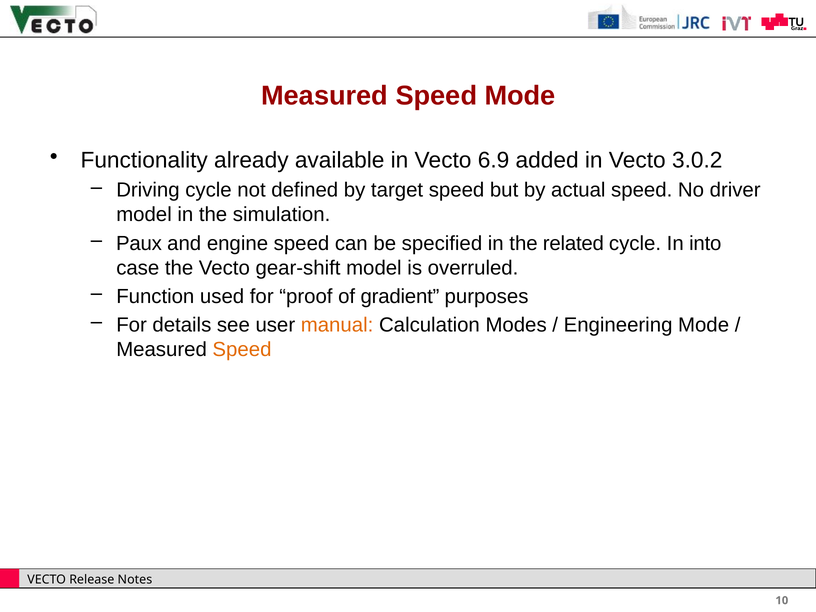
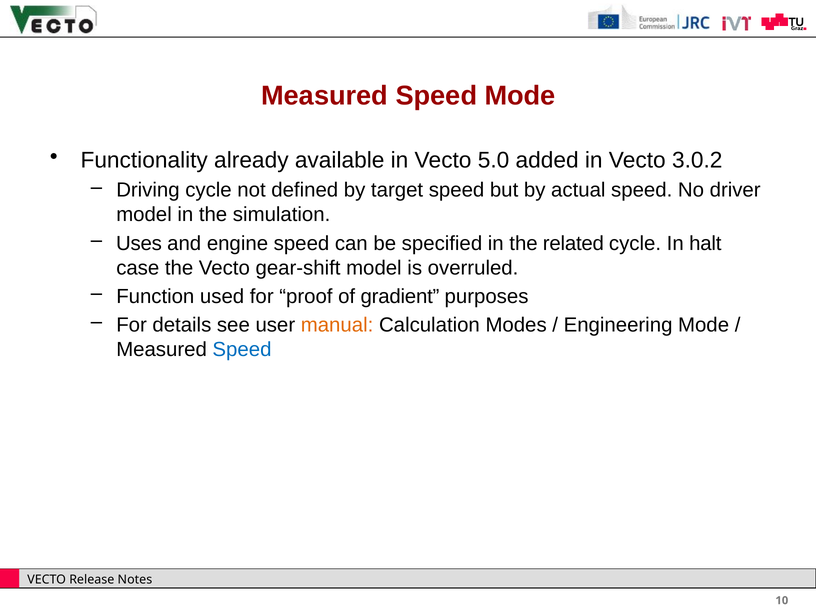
6.9: 6.9 -> 5.0
Paux: Paux -> Uses
into: into -> halt
Speed at (242, 349) colour: orange -> blue
